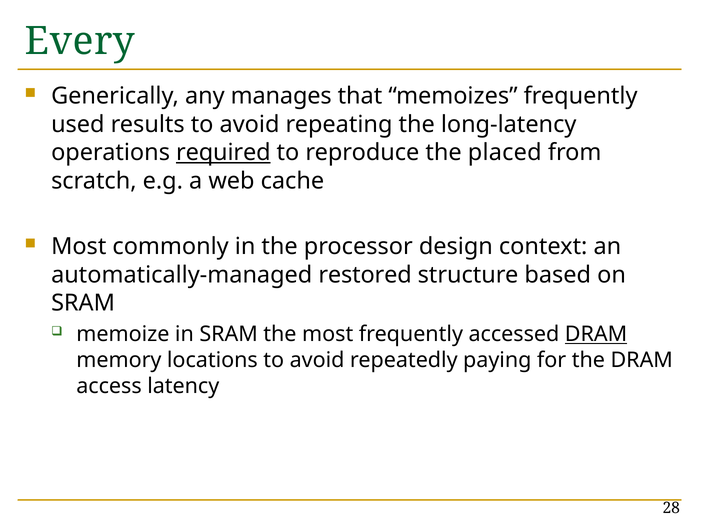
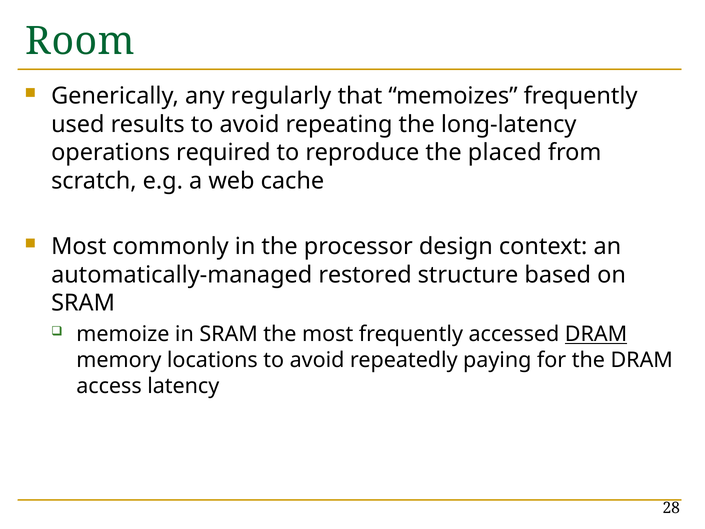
Every: Every -> Room
manages: manages -> regularly
required underline: present -> none
